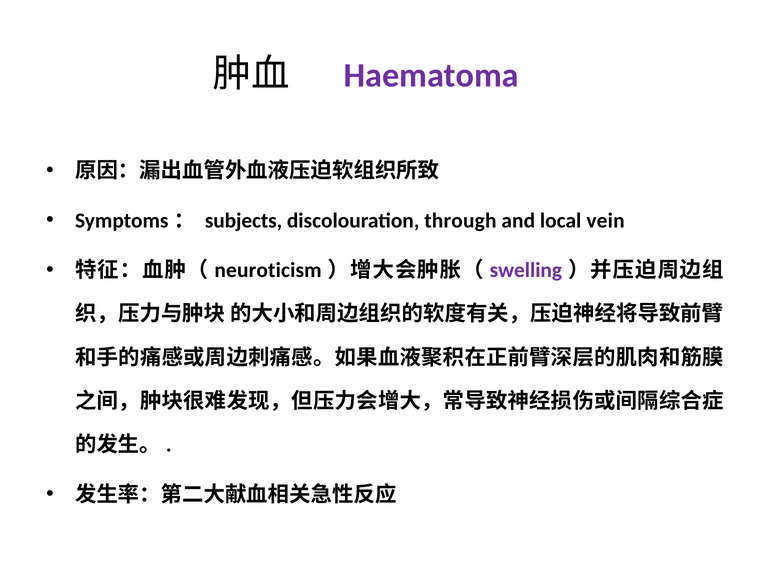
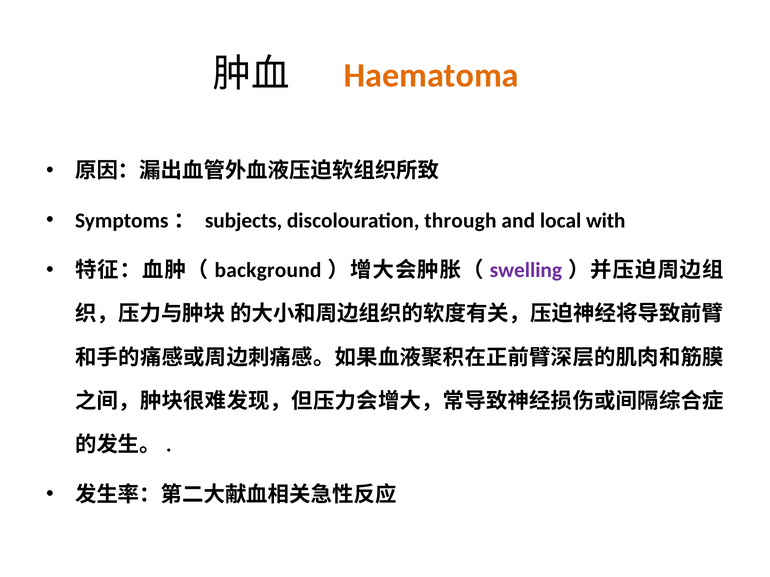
Haematoma colour: purple -> orange
vein: vein -> with
neuroticism: neuroticism -> background
